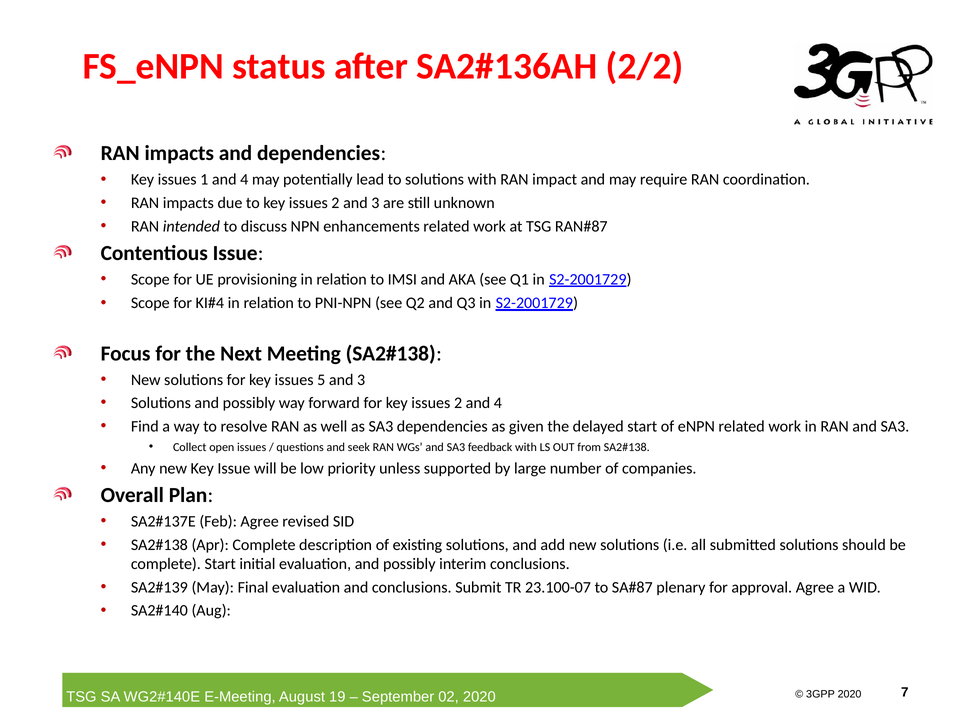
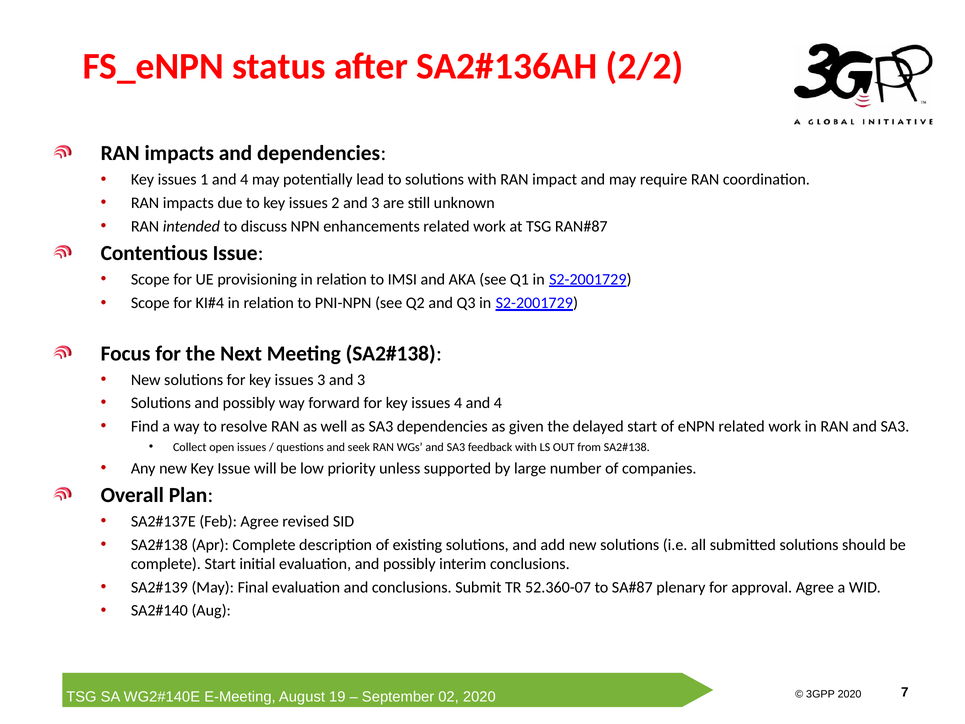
issues 5: 5 -> 3
for key issues 2: 2 -> 4
23.100-07: 23.100-07 -> 52.360-07
